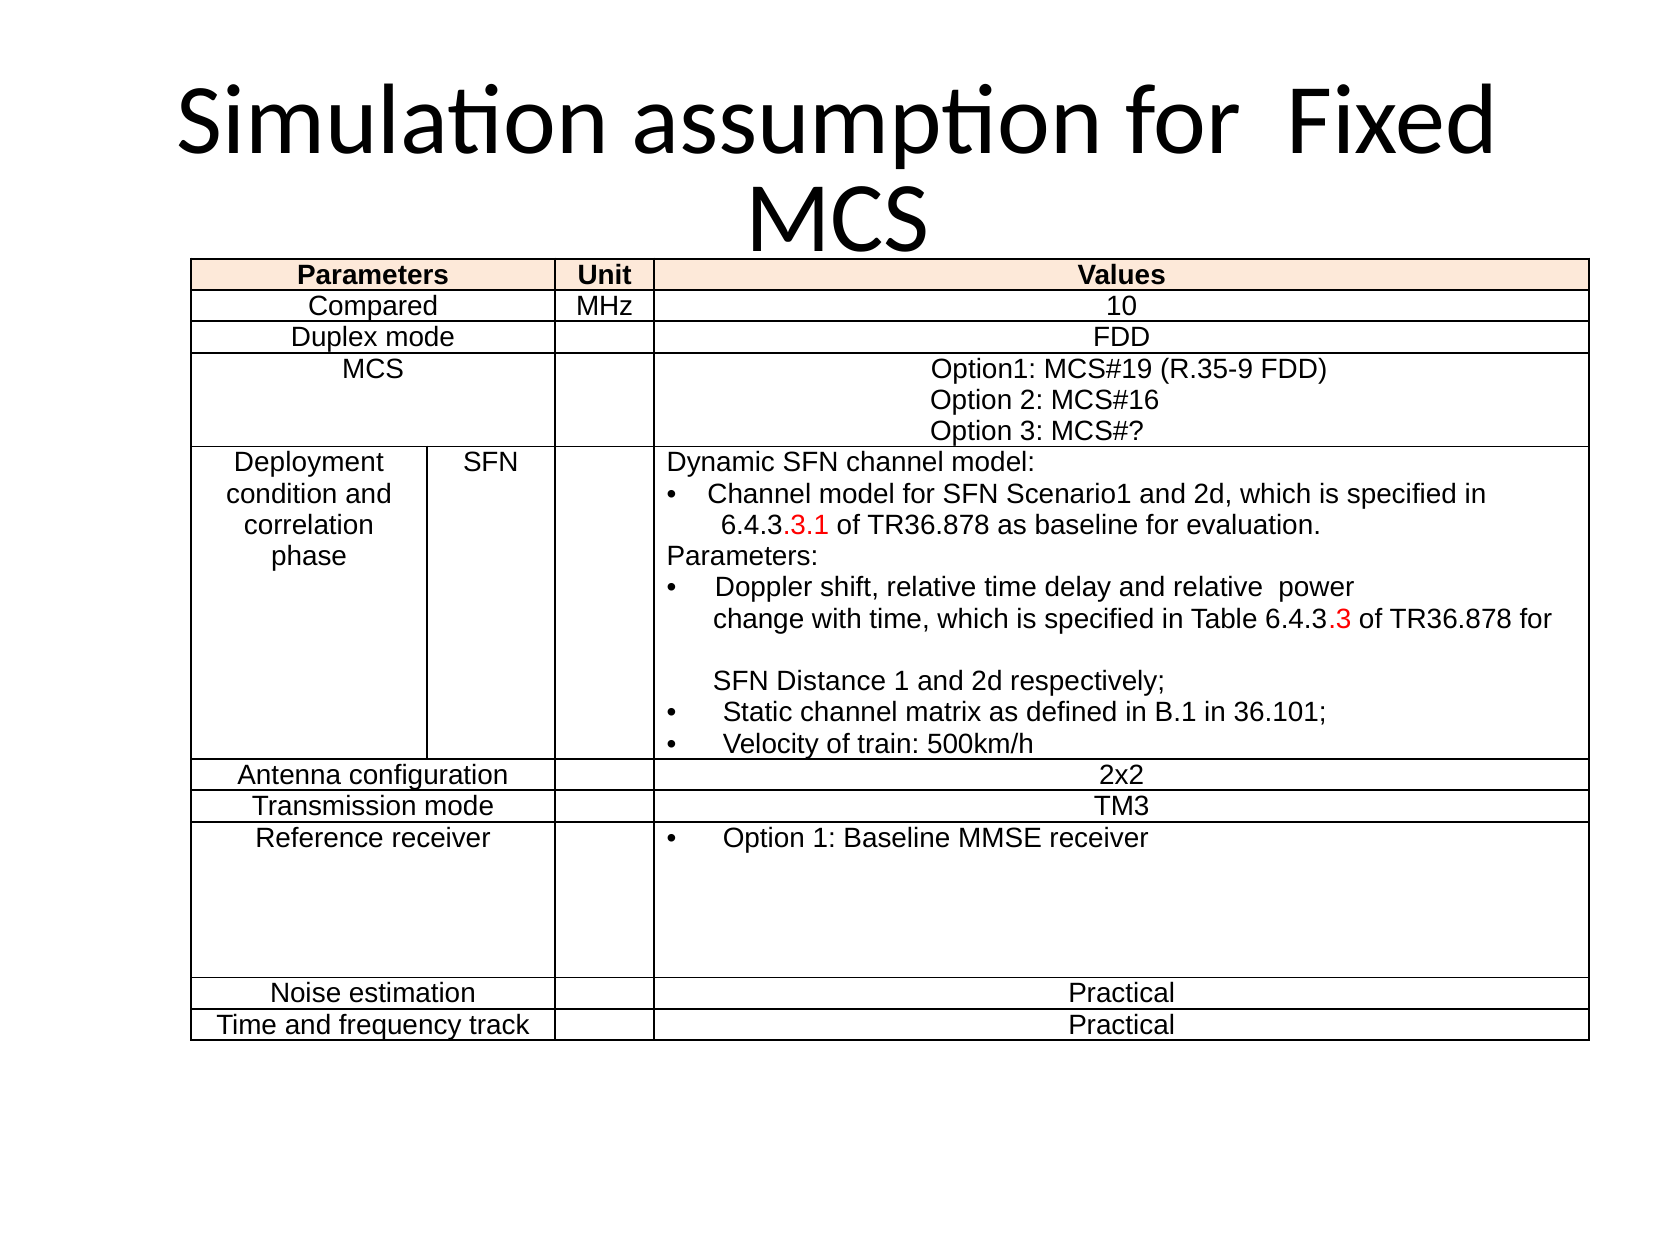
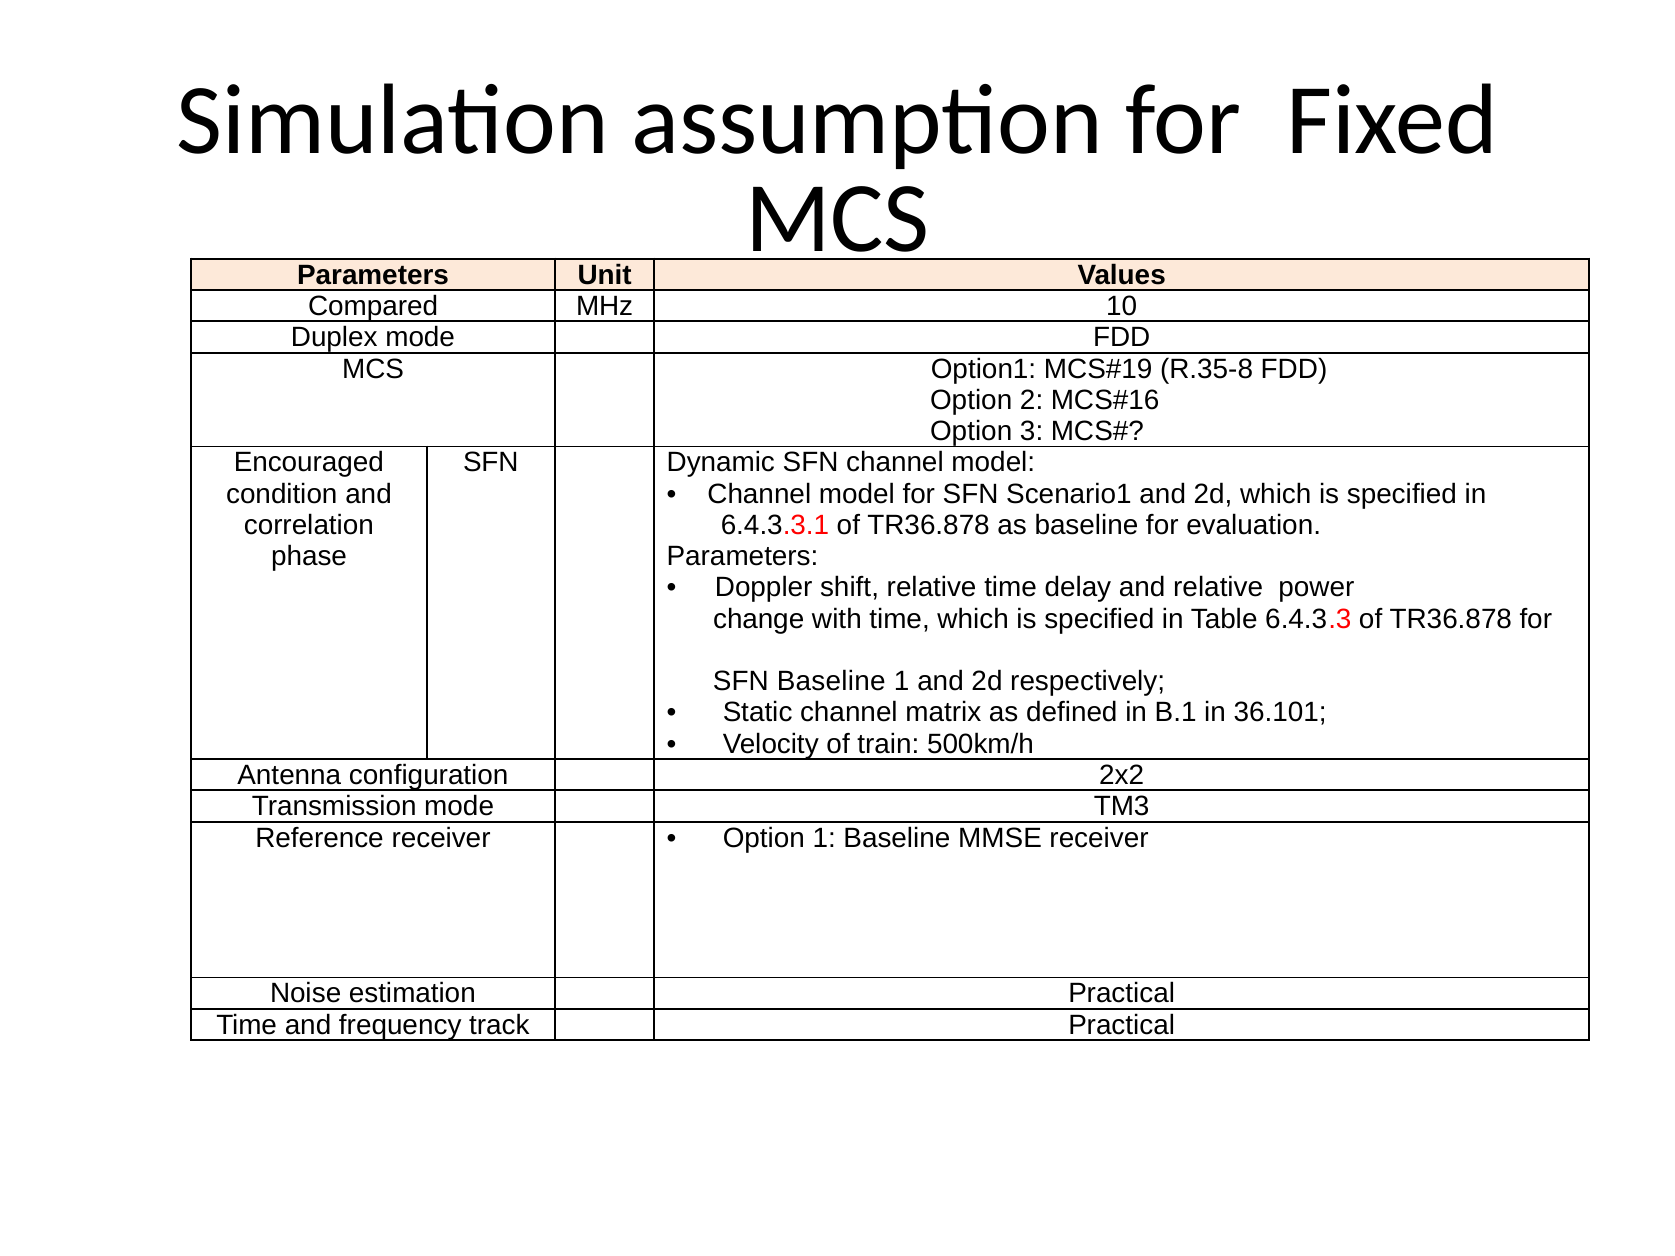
R.35-9: R.35-9 -> R.35-8
Deployment: Deployment -> Encouraged
SFN Distance: Distance -> Baseline
